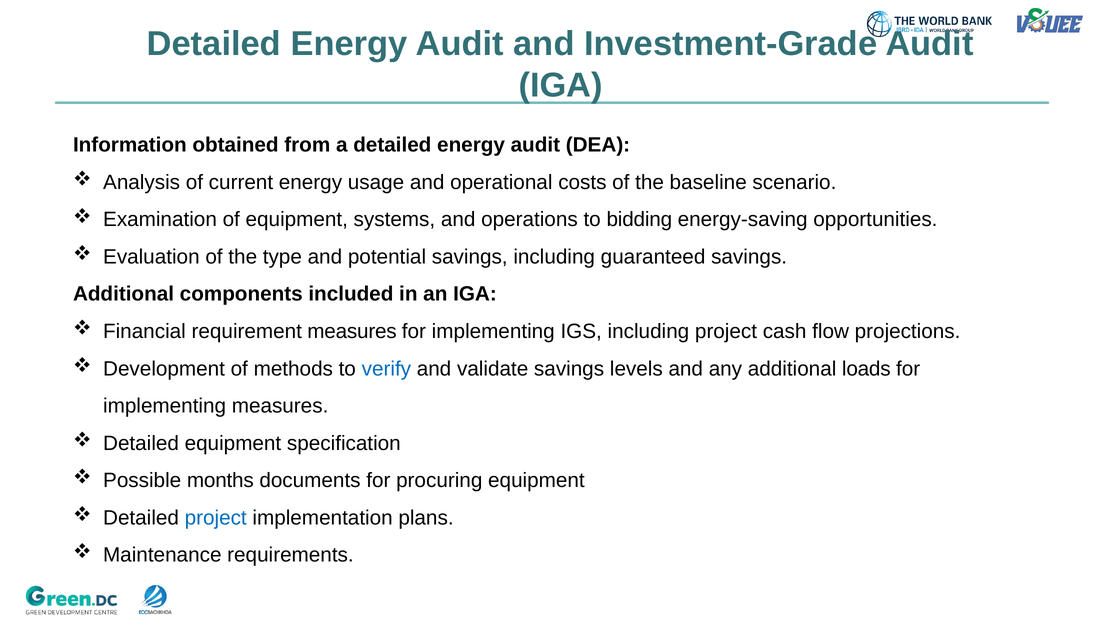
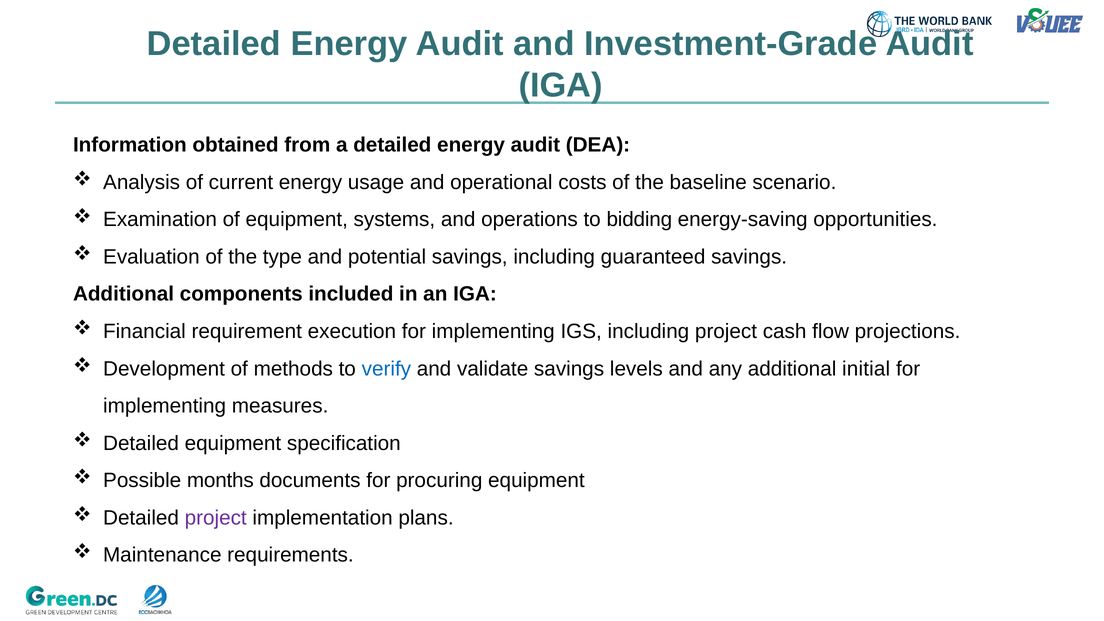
requirement measures: measures -> execution
loads: loads -> initial
project at (216, 518) colour: blue -> purple
